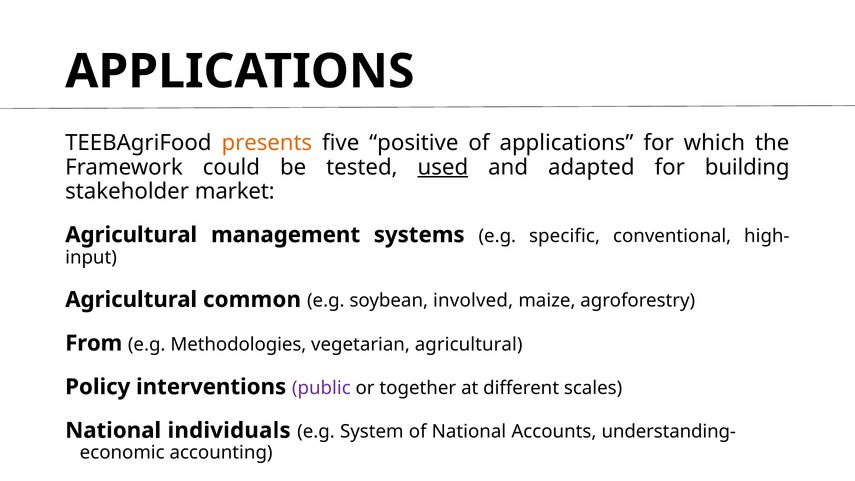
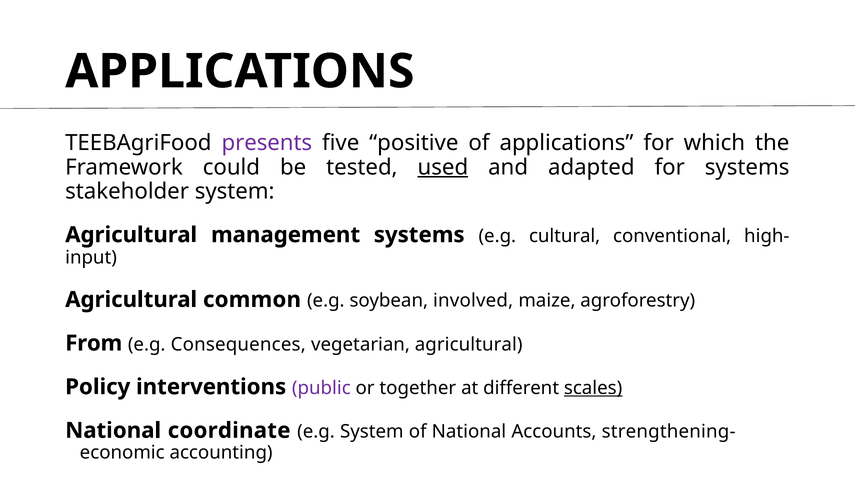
presents colour: orange -> purple
for building: building -> systems
stakeholder market: market -> system
specific: specific -> cultural
Methodologies: Methodologies -> Consequences
scales underline: none -> present
individuals: individuals -> coordinate
understanding-: understanding- -> strengthening-
